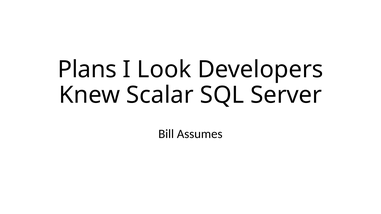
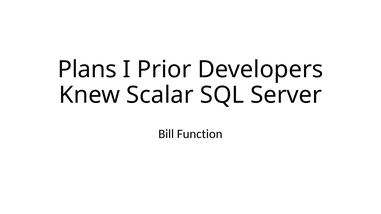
Look: Look -> Prior
Assumes: Assumes -> Function
